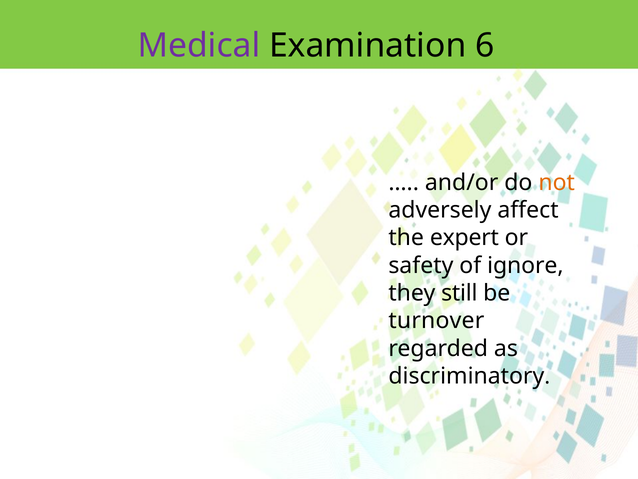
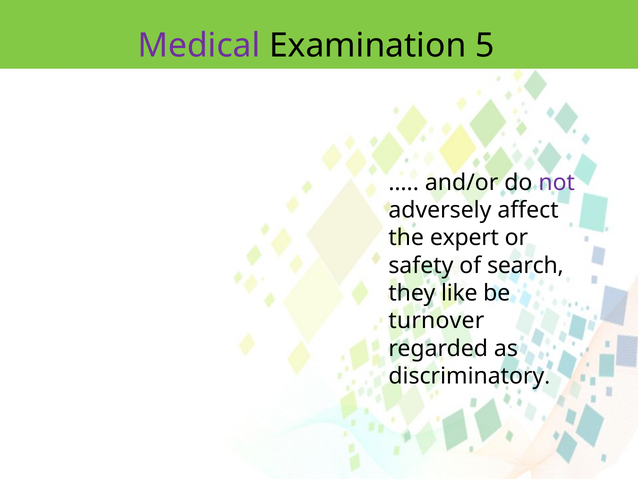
6: 6 -> 5
not colour: orange -> purple
ignore: ignore -> search
still: still -> like
